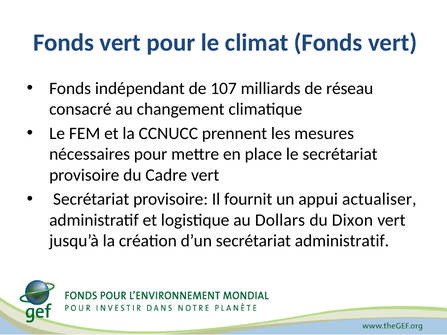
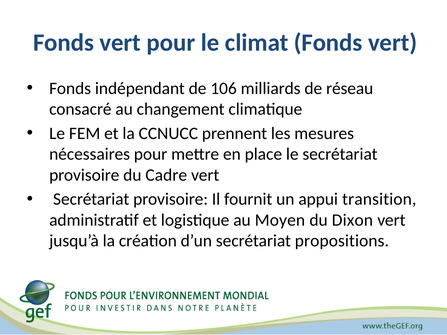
107: 107 -> 106
actualiser: actualiser -> transition
Dollars: Dollars -> Moyen
secrétariat administratif: administratif -> propositions
